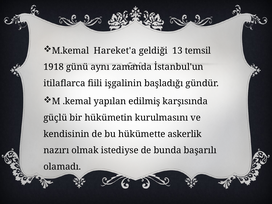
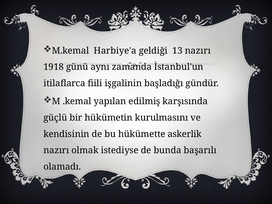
Hareket'a: Hareket'a -> Harbiye'a
13 temsil: temsil -> nazırı
